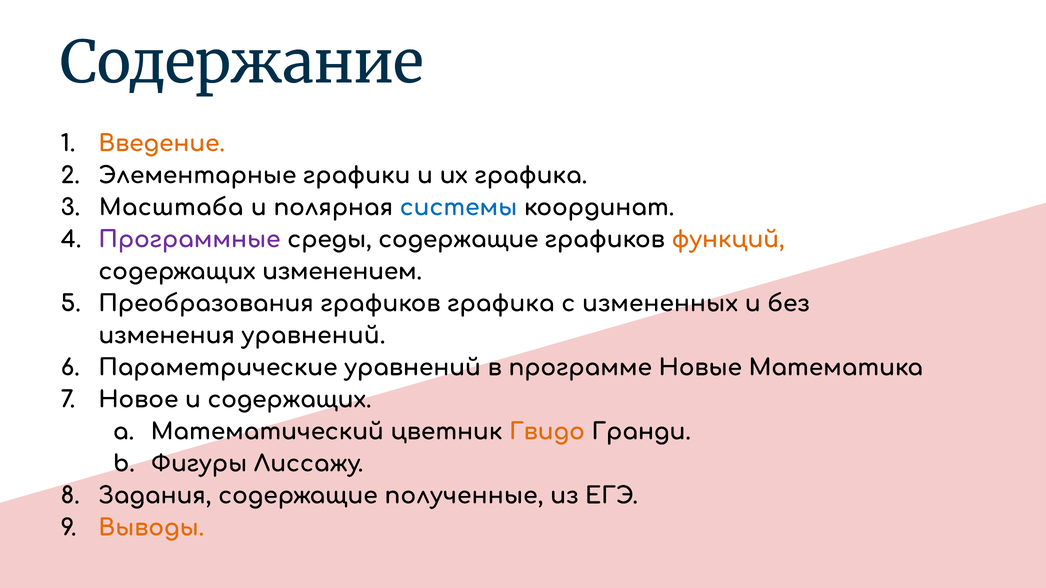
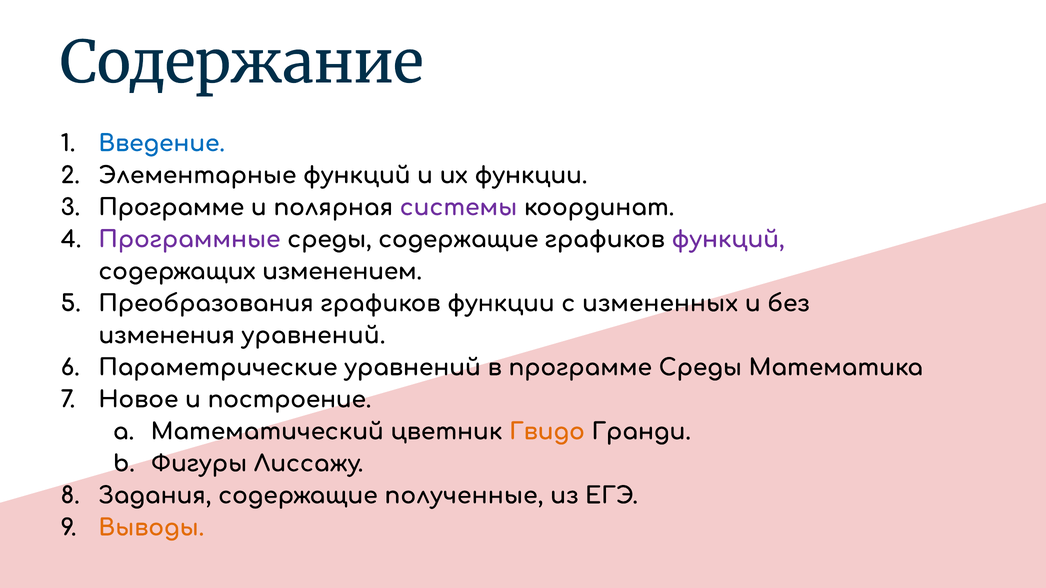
Введение colour: orange -> blue
Элементарные графики: графики -> функций
их графика: графика -> функции
Масштаба at (171, 208): Масштаба -> Программе
системы colour: blue -> purple
функций at (728, 240) colour: orange -> purple
графиков графика: графика -> функции
программе Новые: Новые -> Среды
и содержащих: содержащих -> построение
